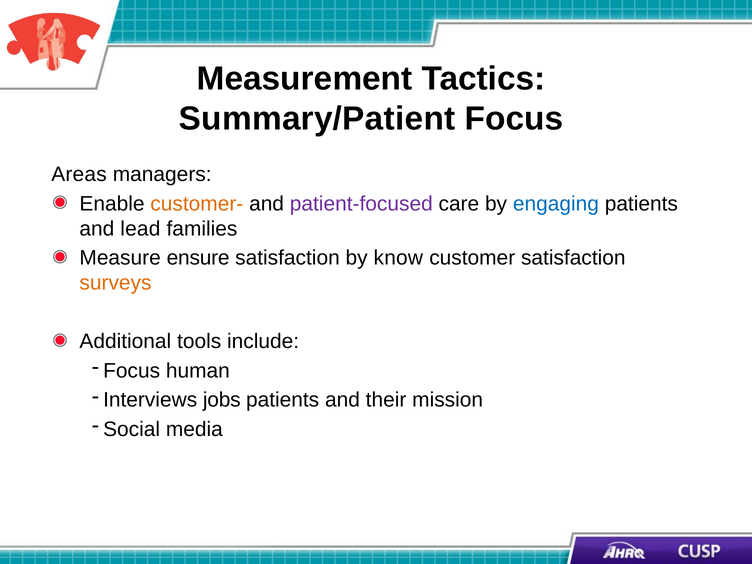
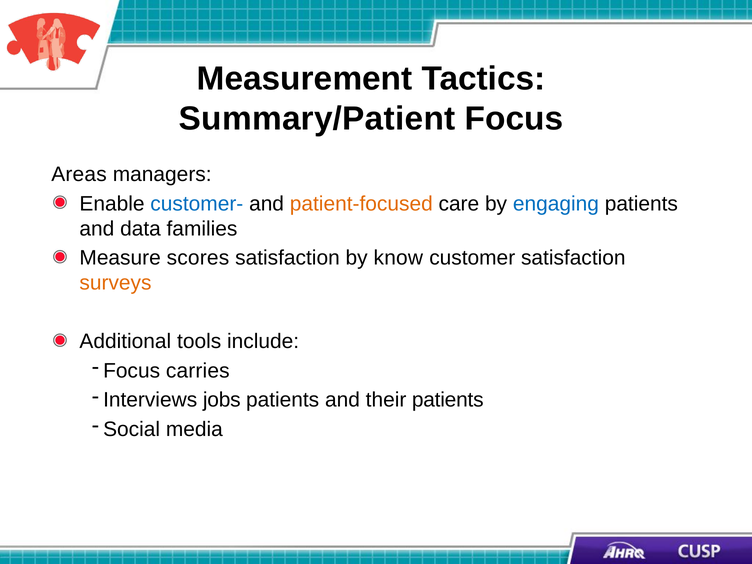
customer- colour: orange -> blue
patient-focused colour: purple -> orange
lead: lead -> data
ensure: ensure -> scores
human: human -> carries
their mission: mission -> patients
